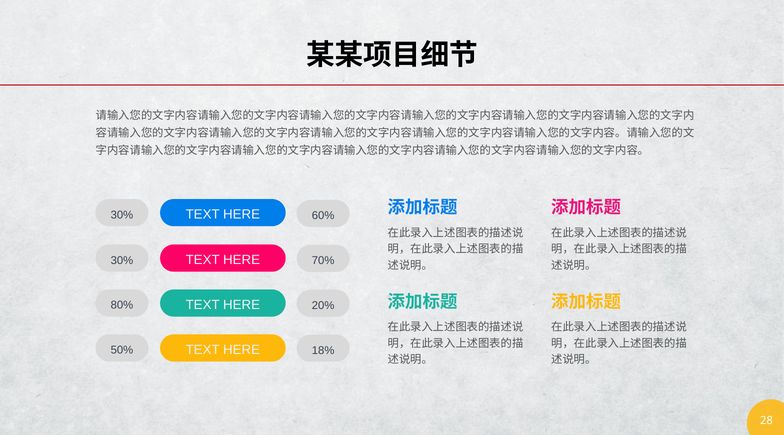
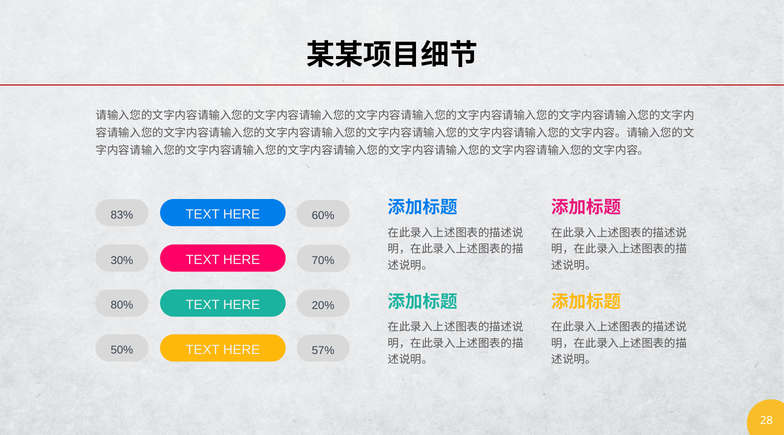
30% at (122, 215): 30% -> 83%
18%: 18% -> 57%
